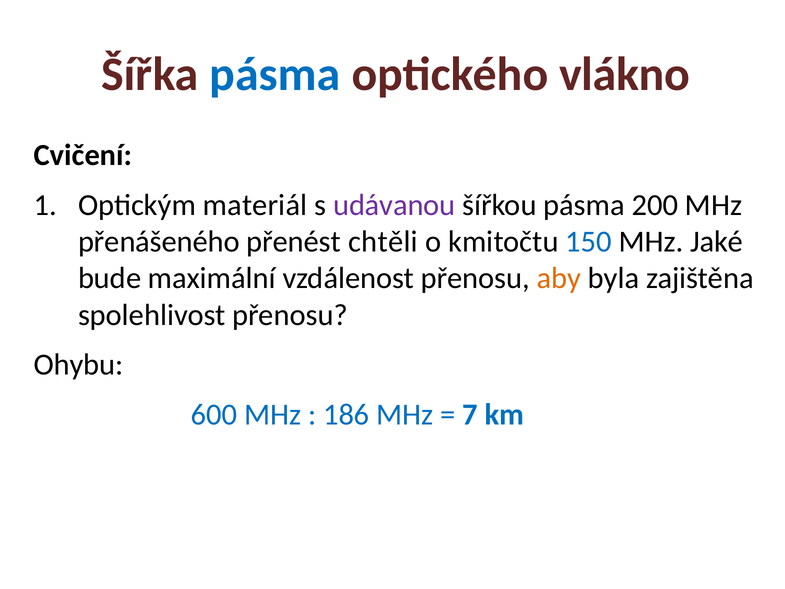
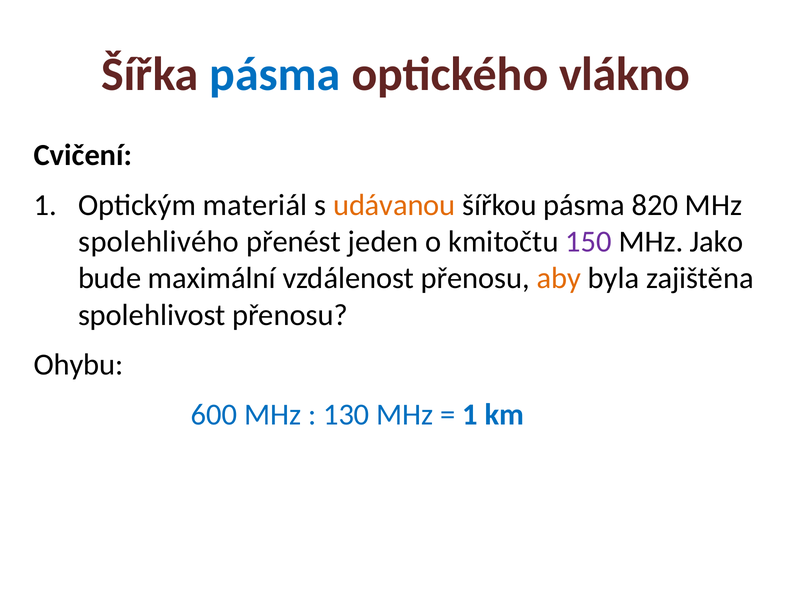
udávanou colour: purple -> orange
200: 200 -> 820
přenášeného: přenášeného -> spolehlivého
chtěli: chtěli -> jeden
150 colour: blue -> purple
Jaké: Jaké -> Jako
186: 186 -> 130
7 at (470, 414): 7 -> 1
